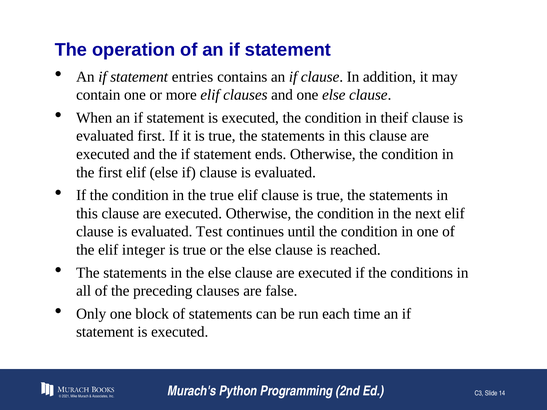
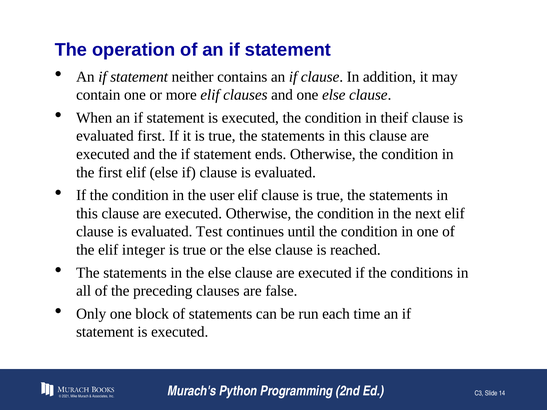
entries: entries -> neither
the true: true -> user
